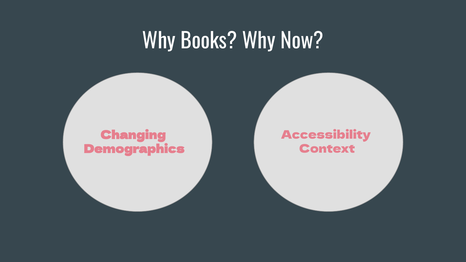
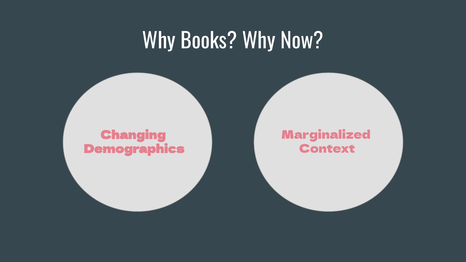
Accessibility: Accessibility -> Marginalized
